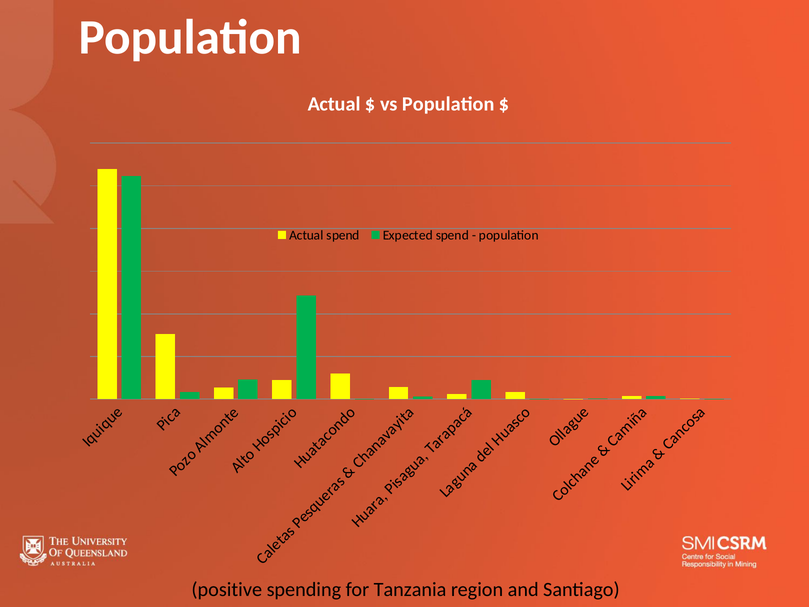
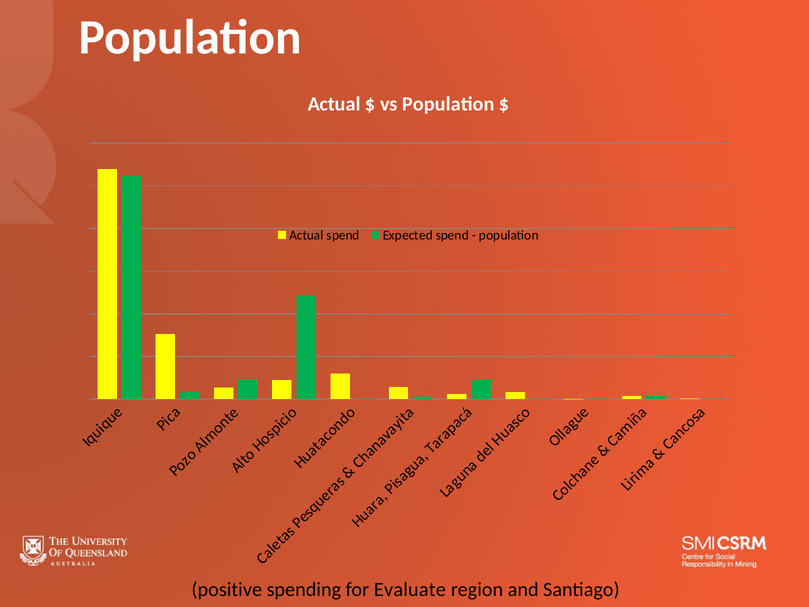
Tanzania: Tanzania -> Evaluate
